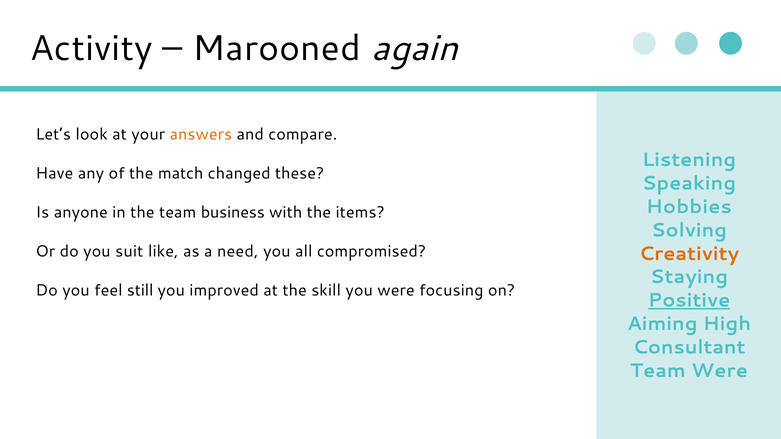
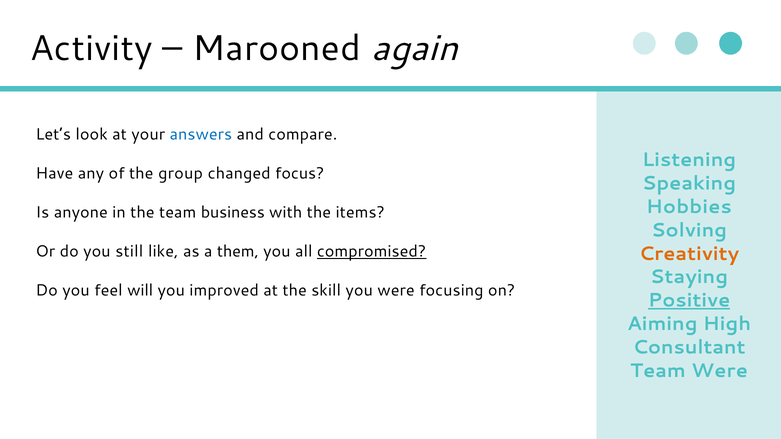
answers colour: orange -> blue
match: match -> group
these: these -> focus
suit: suit -> still
need: need -> them
compromised underline: none -> present
still: still -> will
